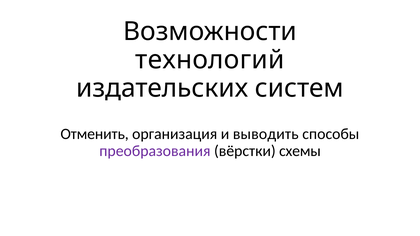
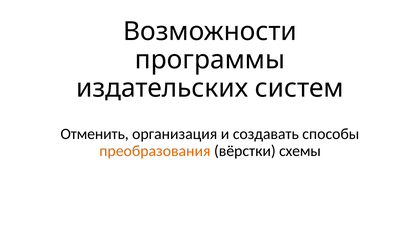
технологий: технологий -> программы
выводить: выводить -> создавать
преобразования colour: purple -> orange
